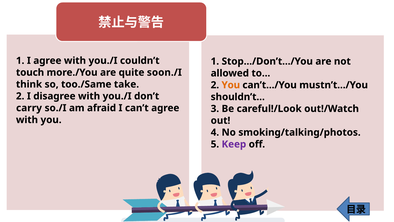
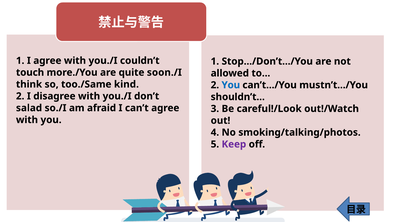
take: take -> kind
You at (231, 85) colour: orange -> blue
carry: carry -> salad
